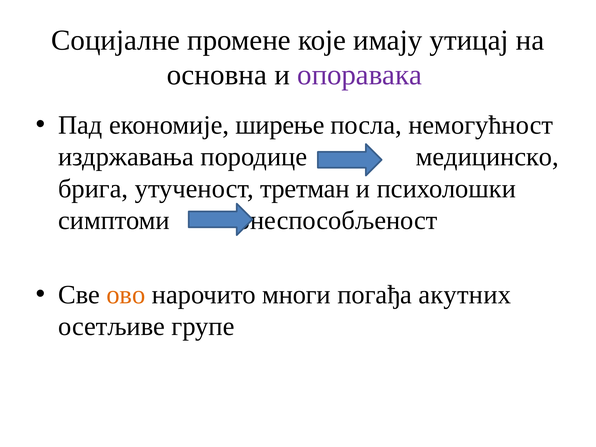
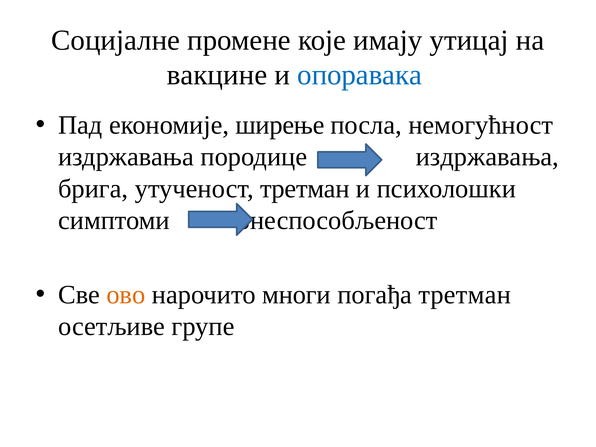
основна: основна -> вакцине
опоравака colour: purple -> blue
породице медицинско: медицинско -> издржавања
погађа акутних: акутних -> третман
